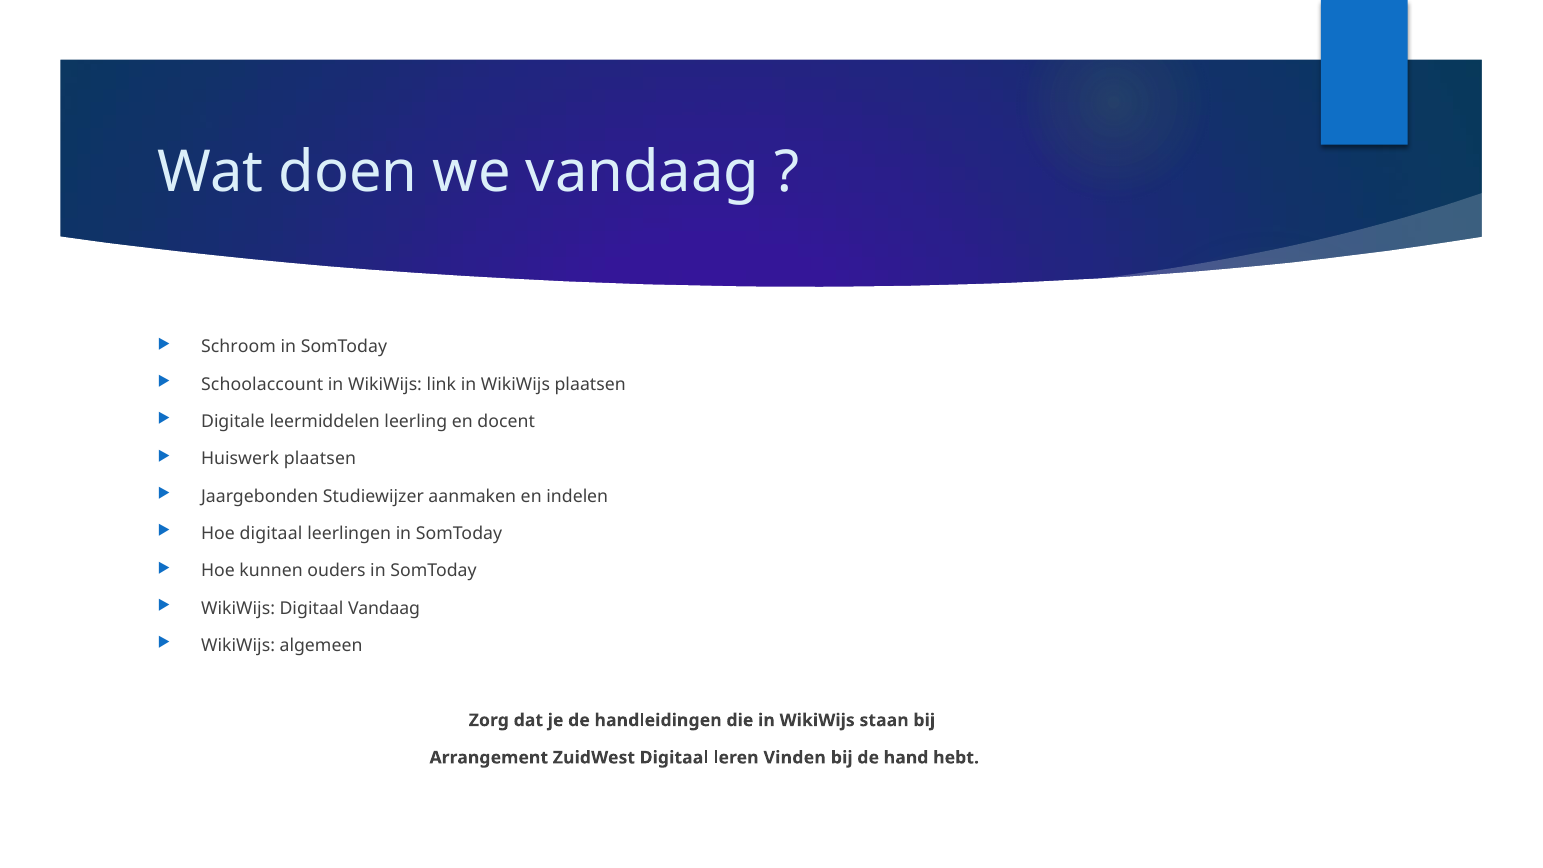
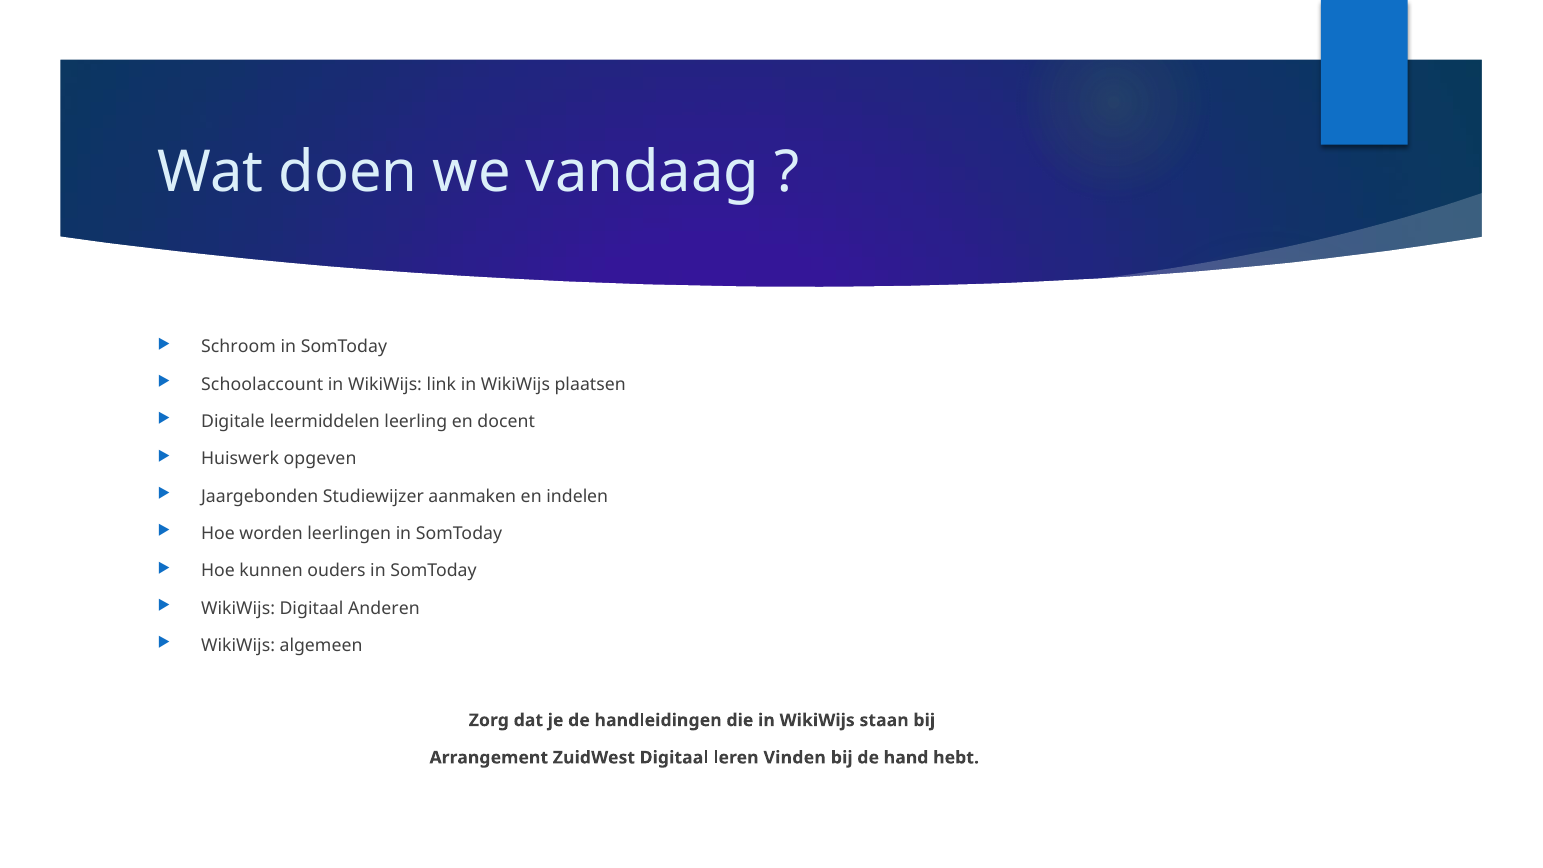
Huiswerk plaatsen: plaatsen -> opgeven
Hoe digitaal: digitaal -> worden
Digitaal Vandaag: Vandaag -> Anderen
